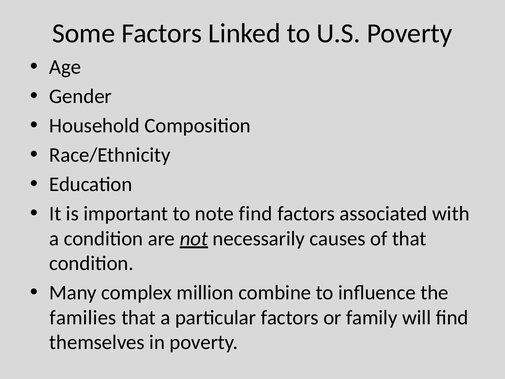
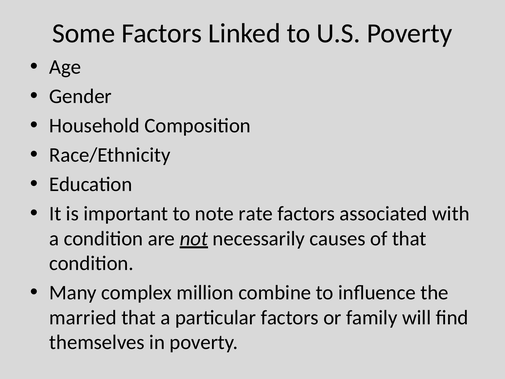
note find: find -> rate
families: families -> married
